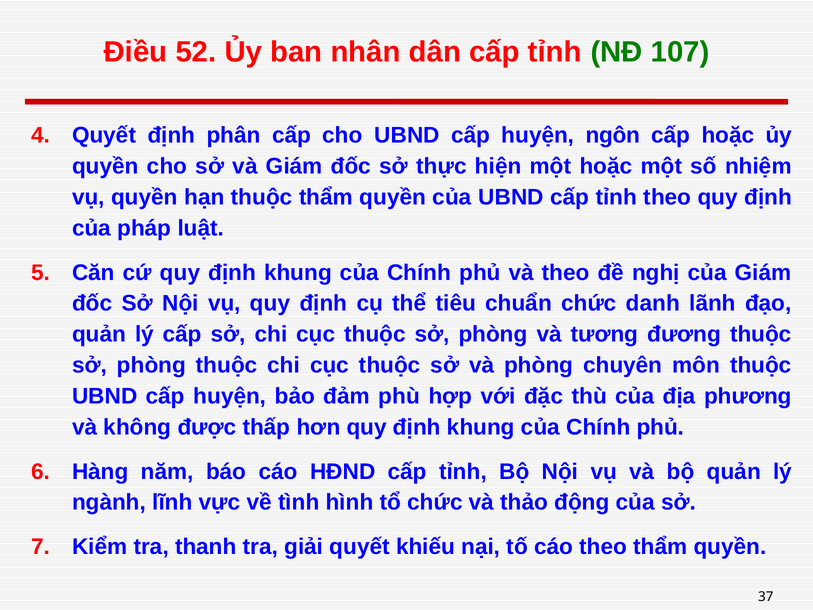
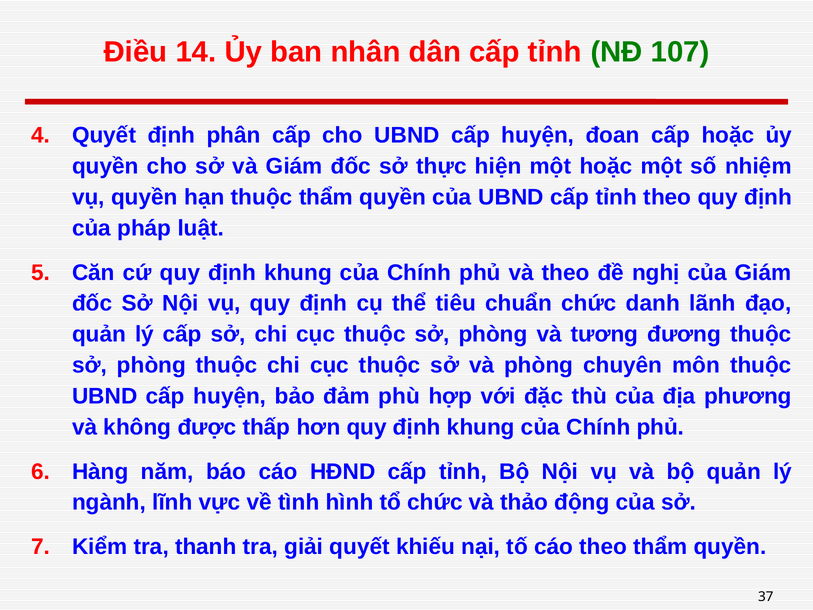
52: 52 -> 14
ngôn: ngôn -> đoan
